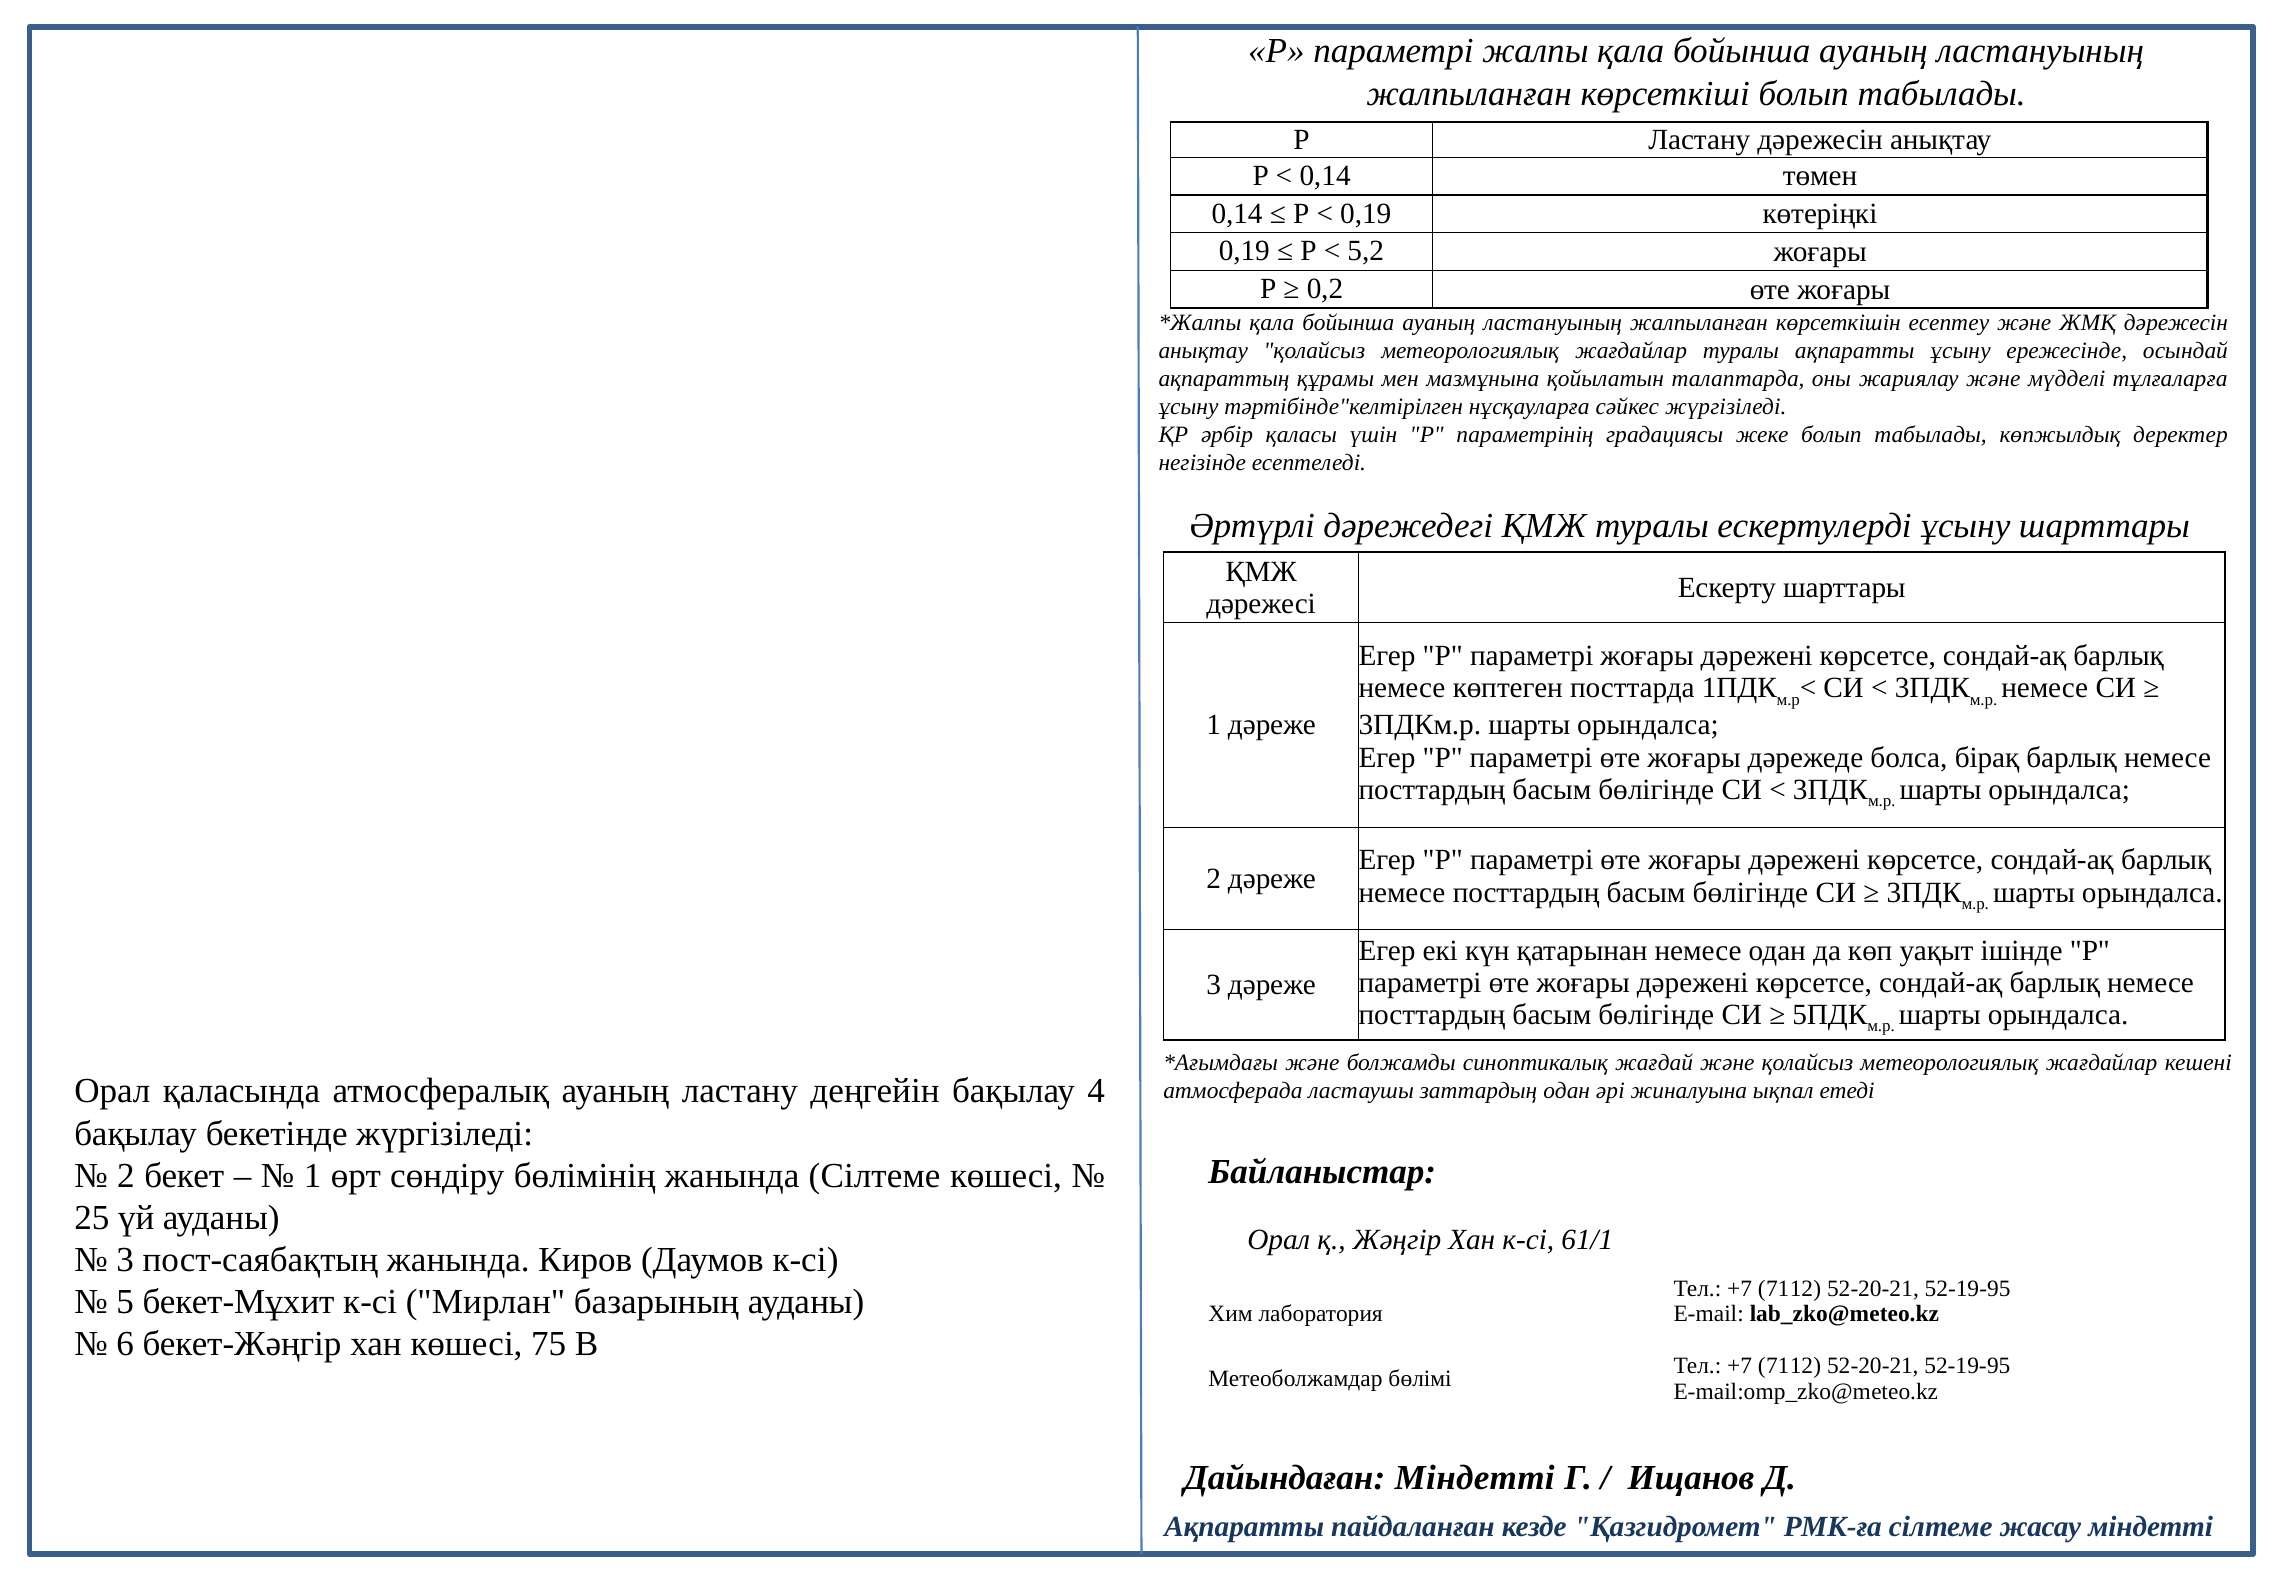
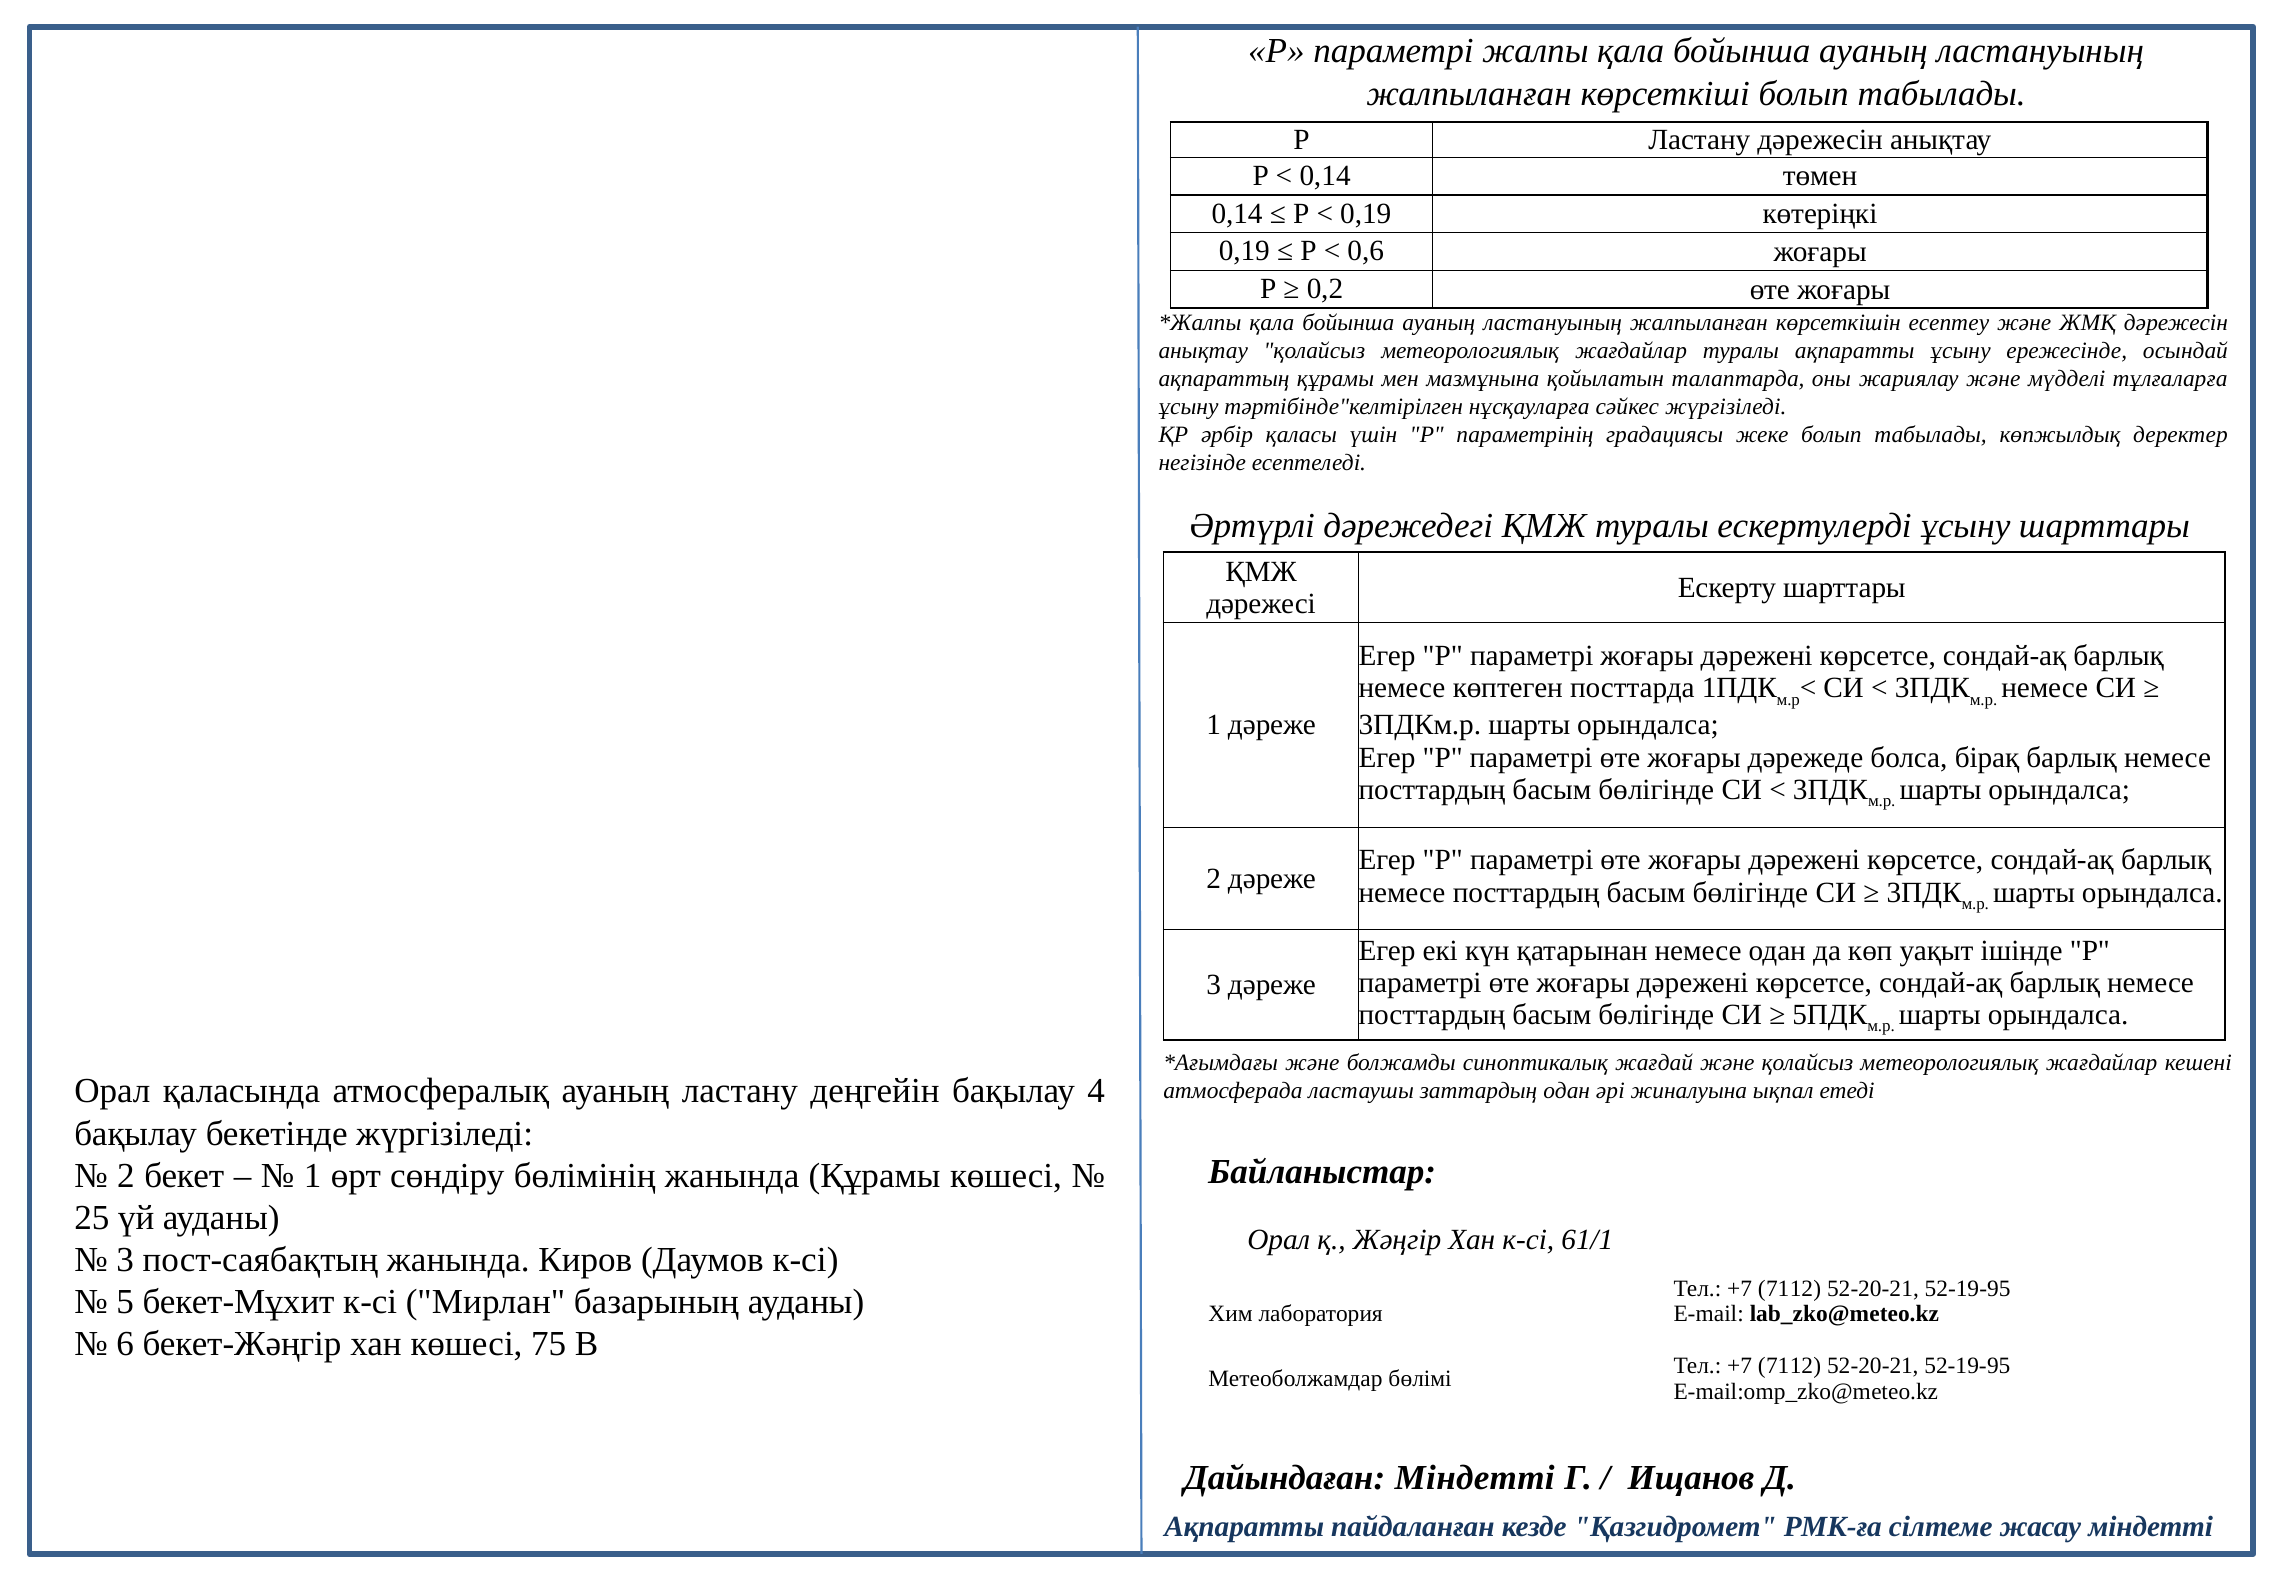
5,2: 5,2 -> 0,6
жанында Сілтеме: Сілтеме -> Құрамы
